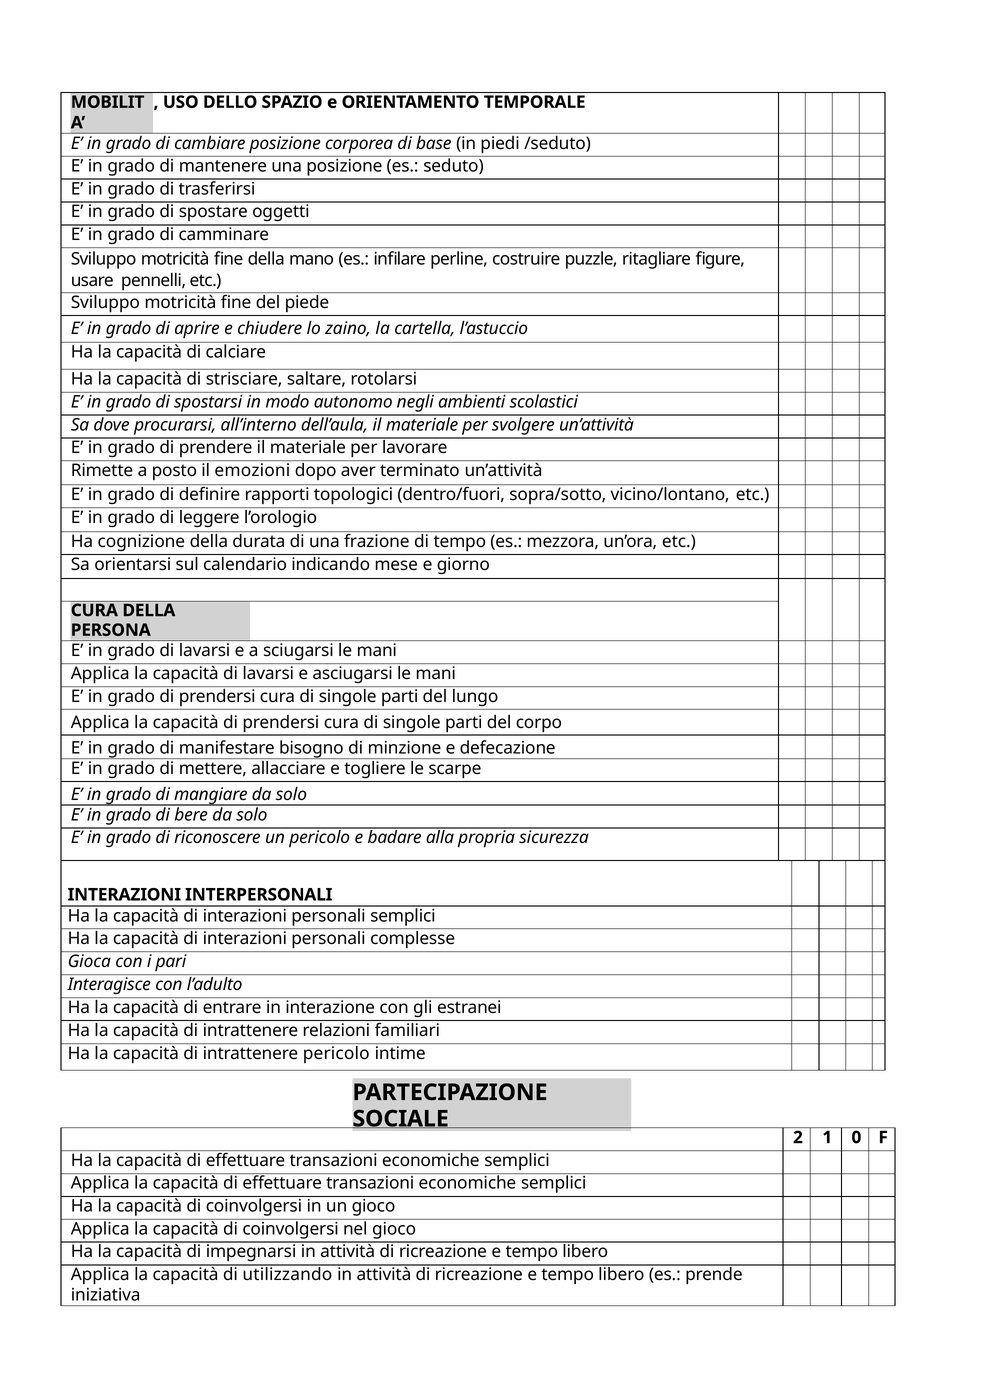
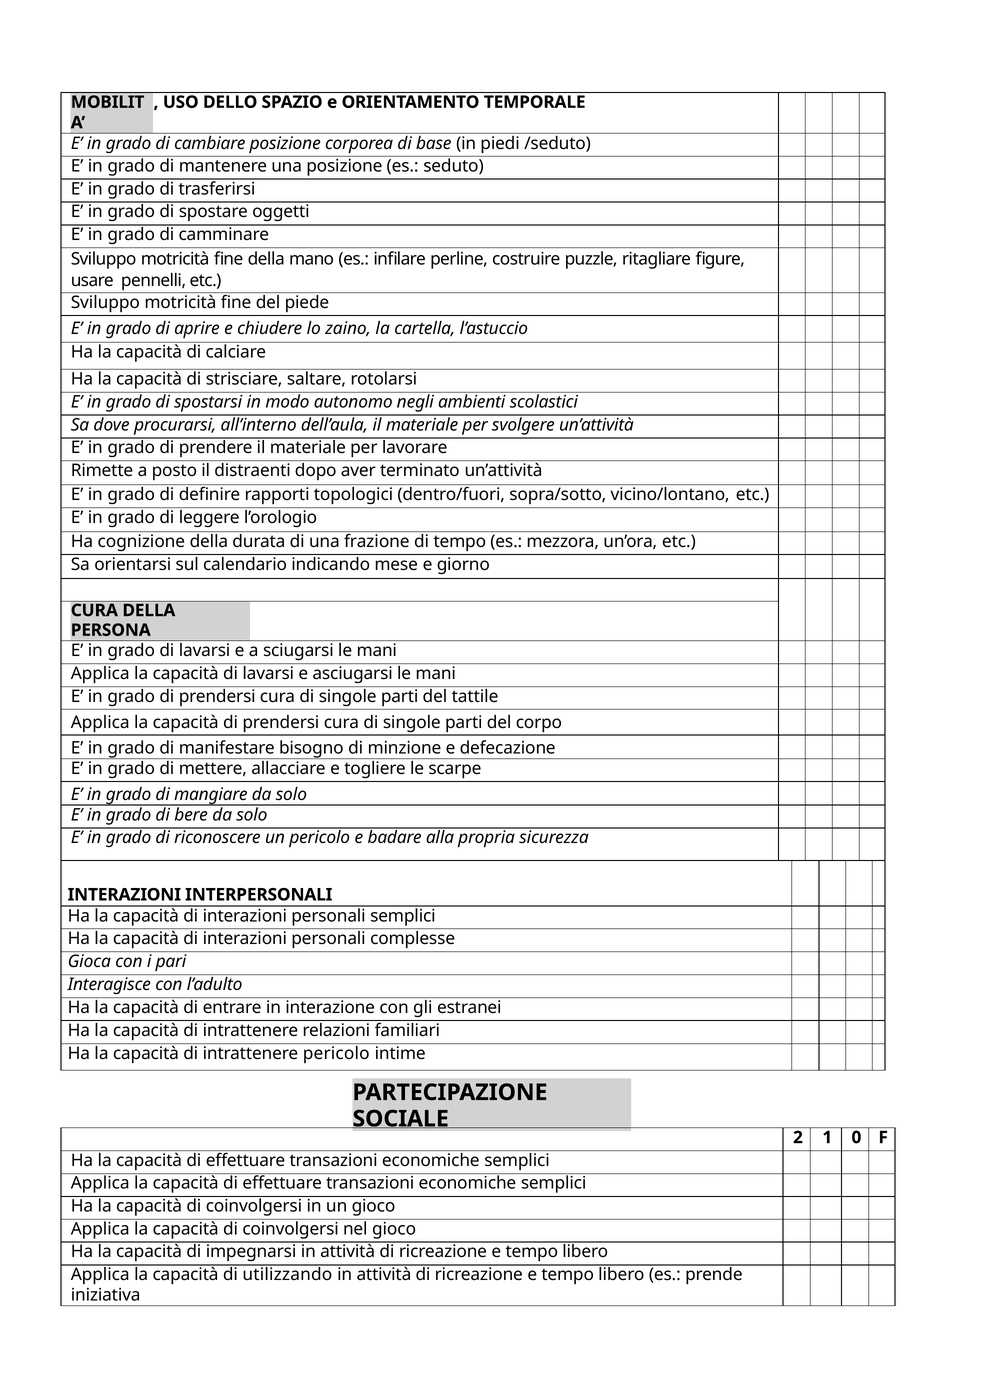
emozioni: emozioni -> distraenti
lungo: lungo -> tattile
